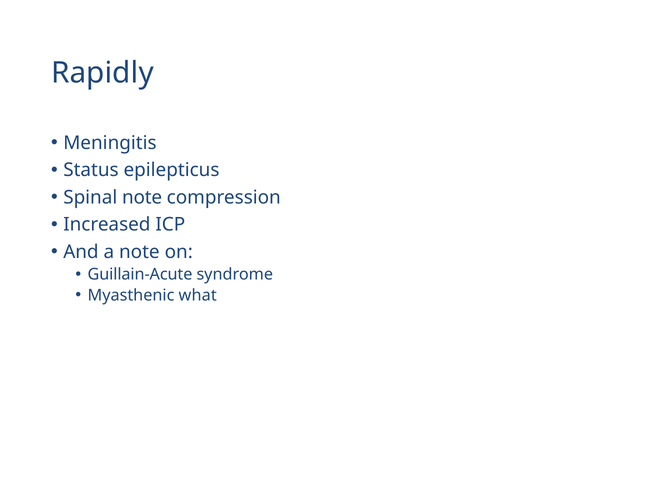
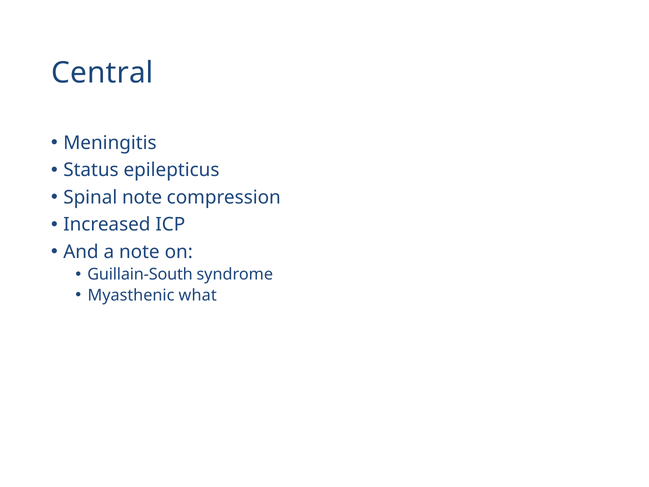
Rapidly: Rapidly -> Central
Guillain-Acute: Guillain-Acute -> Guillain-South
